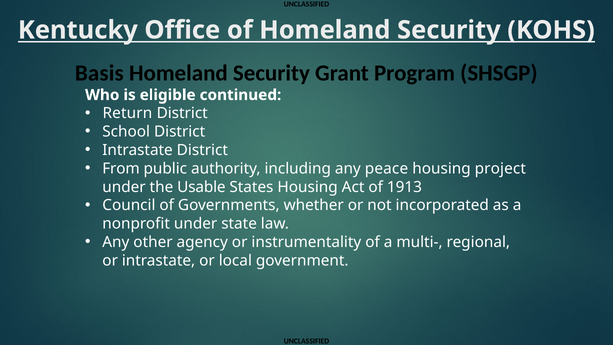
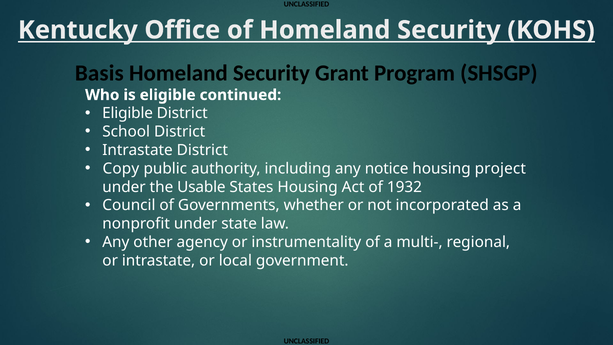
Return at (127, 113): Return -> Eligible
From: From -> Copy
peace: peace -> notice
1913: 1913 -> 1932
